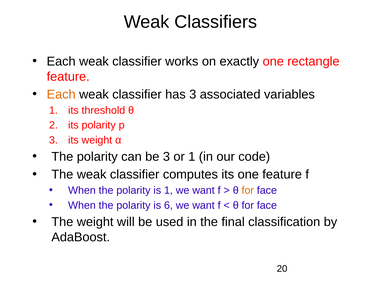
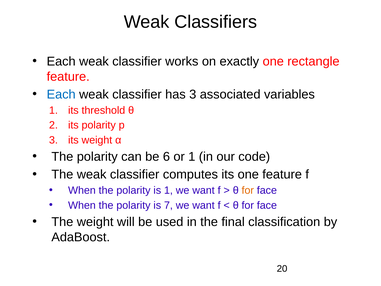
Each at (61, 94) colour: orange -> blue
be 3: 3 -> 6
6: 6 -> 7
